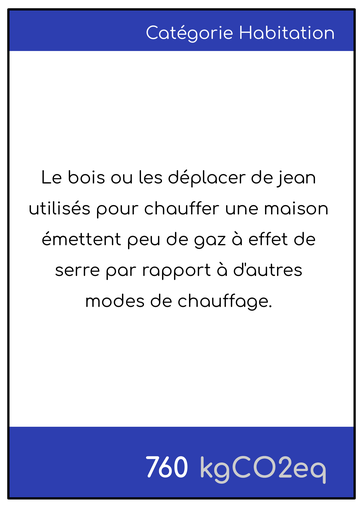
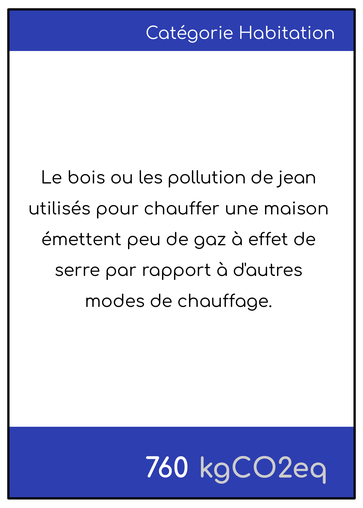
déplacer: déplacer -> pollution
